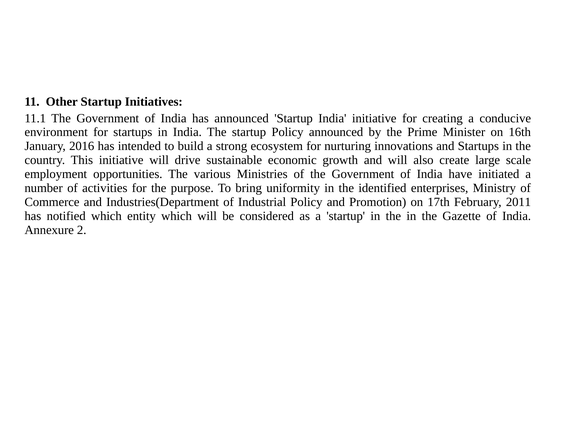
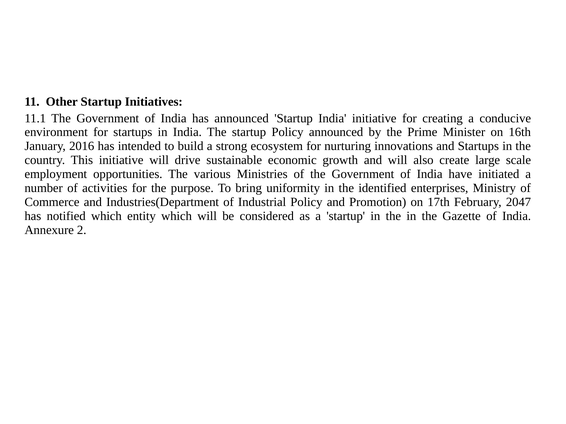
2011: 2011 -> 2047
